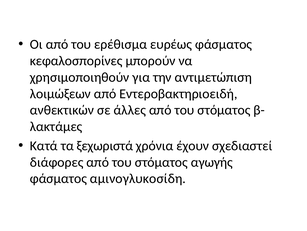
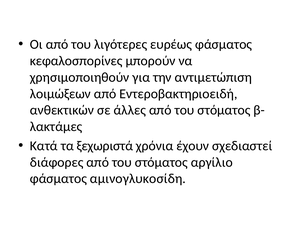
ερέθισμα: ερέθισμα -> λιγότερες
αγωγής: αγωγής -> αργίλιο
